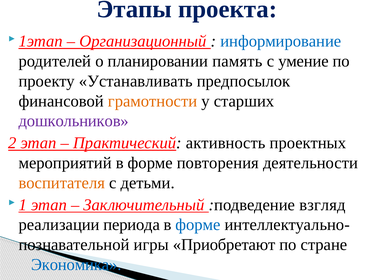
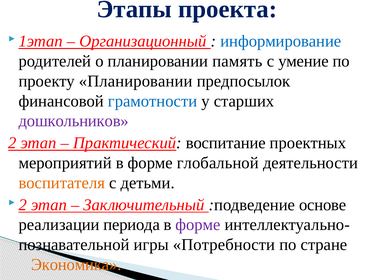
проекту Устанавливать: Устанавливать -> Планировании
грамотности colour: orange -> blue
активность: активность -> воспитание
повторения: повторения -> глобальной
1 at (23, 205): 1 -> 2
взгляд: взгляд -> основе
форме at (198, 225) colour: blue -> purple
Приобретают: Приобретают -> Потребности
Экономика colour: blue -> orange
